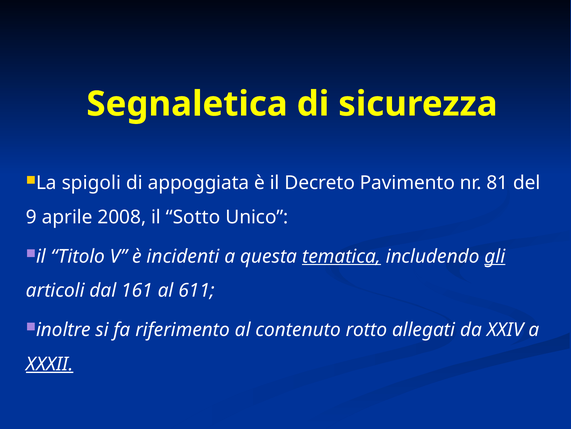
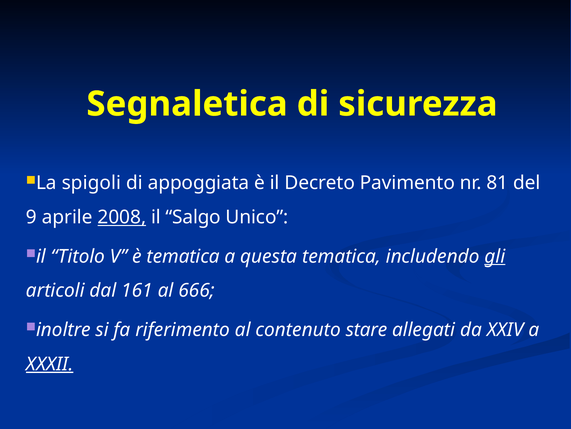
2008 underline: none -> present
Sotto: Sotto -> Salgo
è incidenti: incidenti -> tematica
tematica at (341, 256) underline: present -> none
611: 611 -> 666
rotto: rotto -> stare
